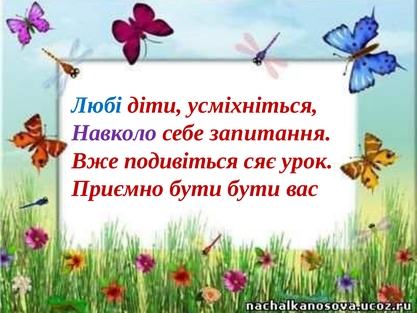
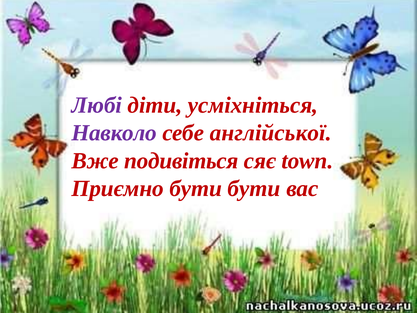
Любі colour: blue -> purple
запитання: запитання -> англійської
урок: урок -> town
